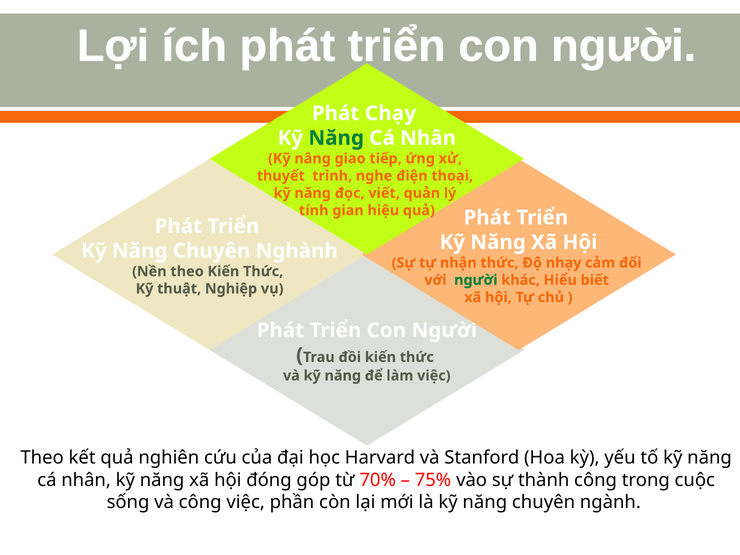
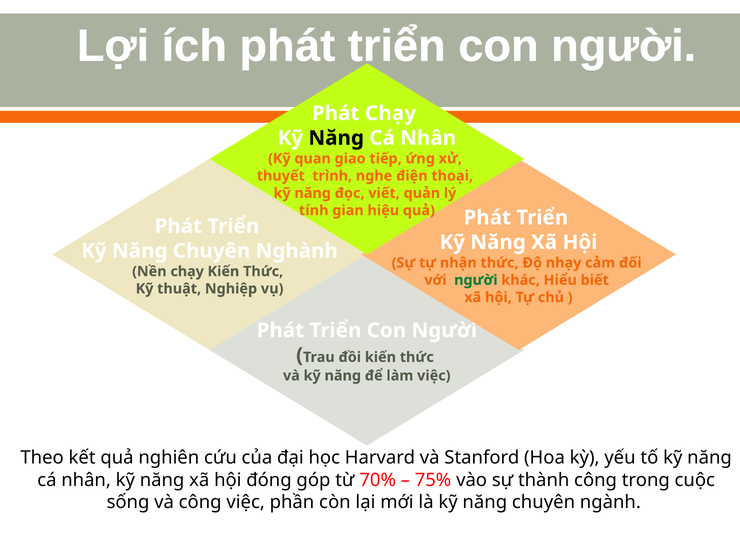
Năng at (336, 138) colour: green -> black
nâng: nâng -> quan
Nền theo: theo -> chạy
